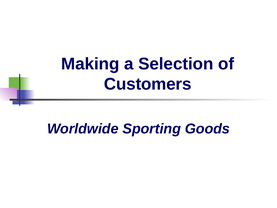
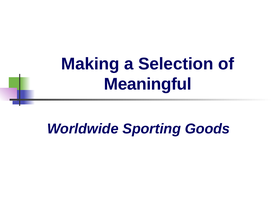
Customers: Customers -> Meaningful
